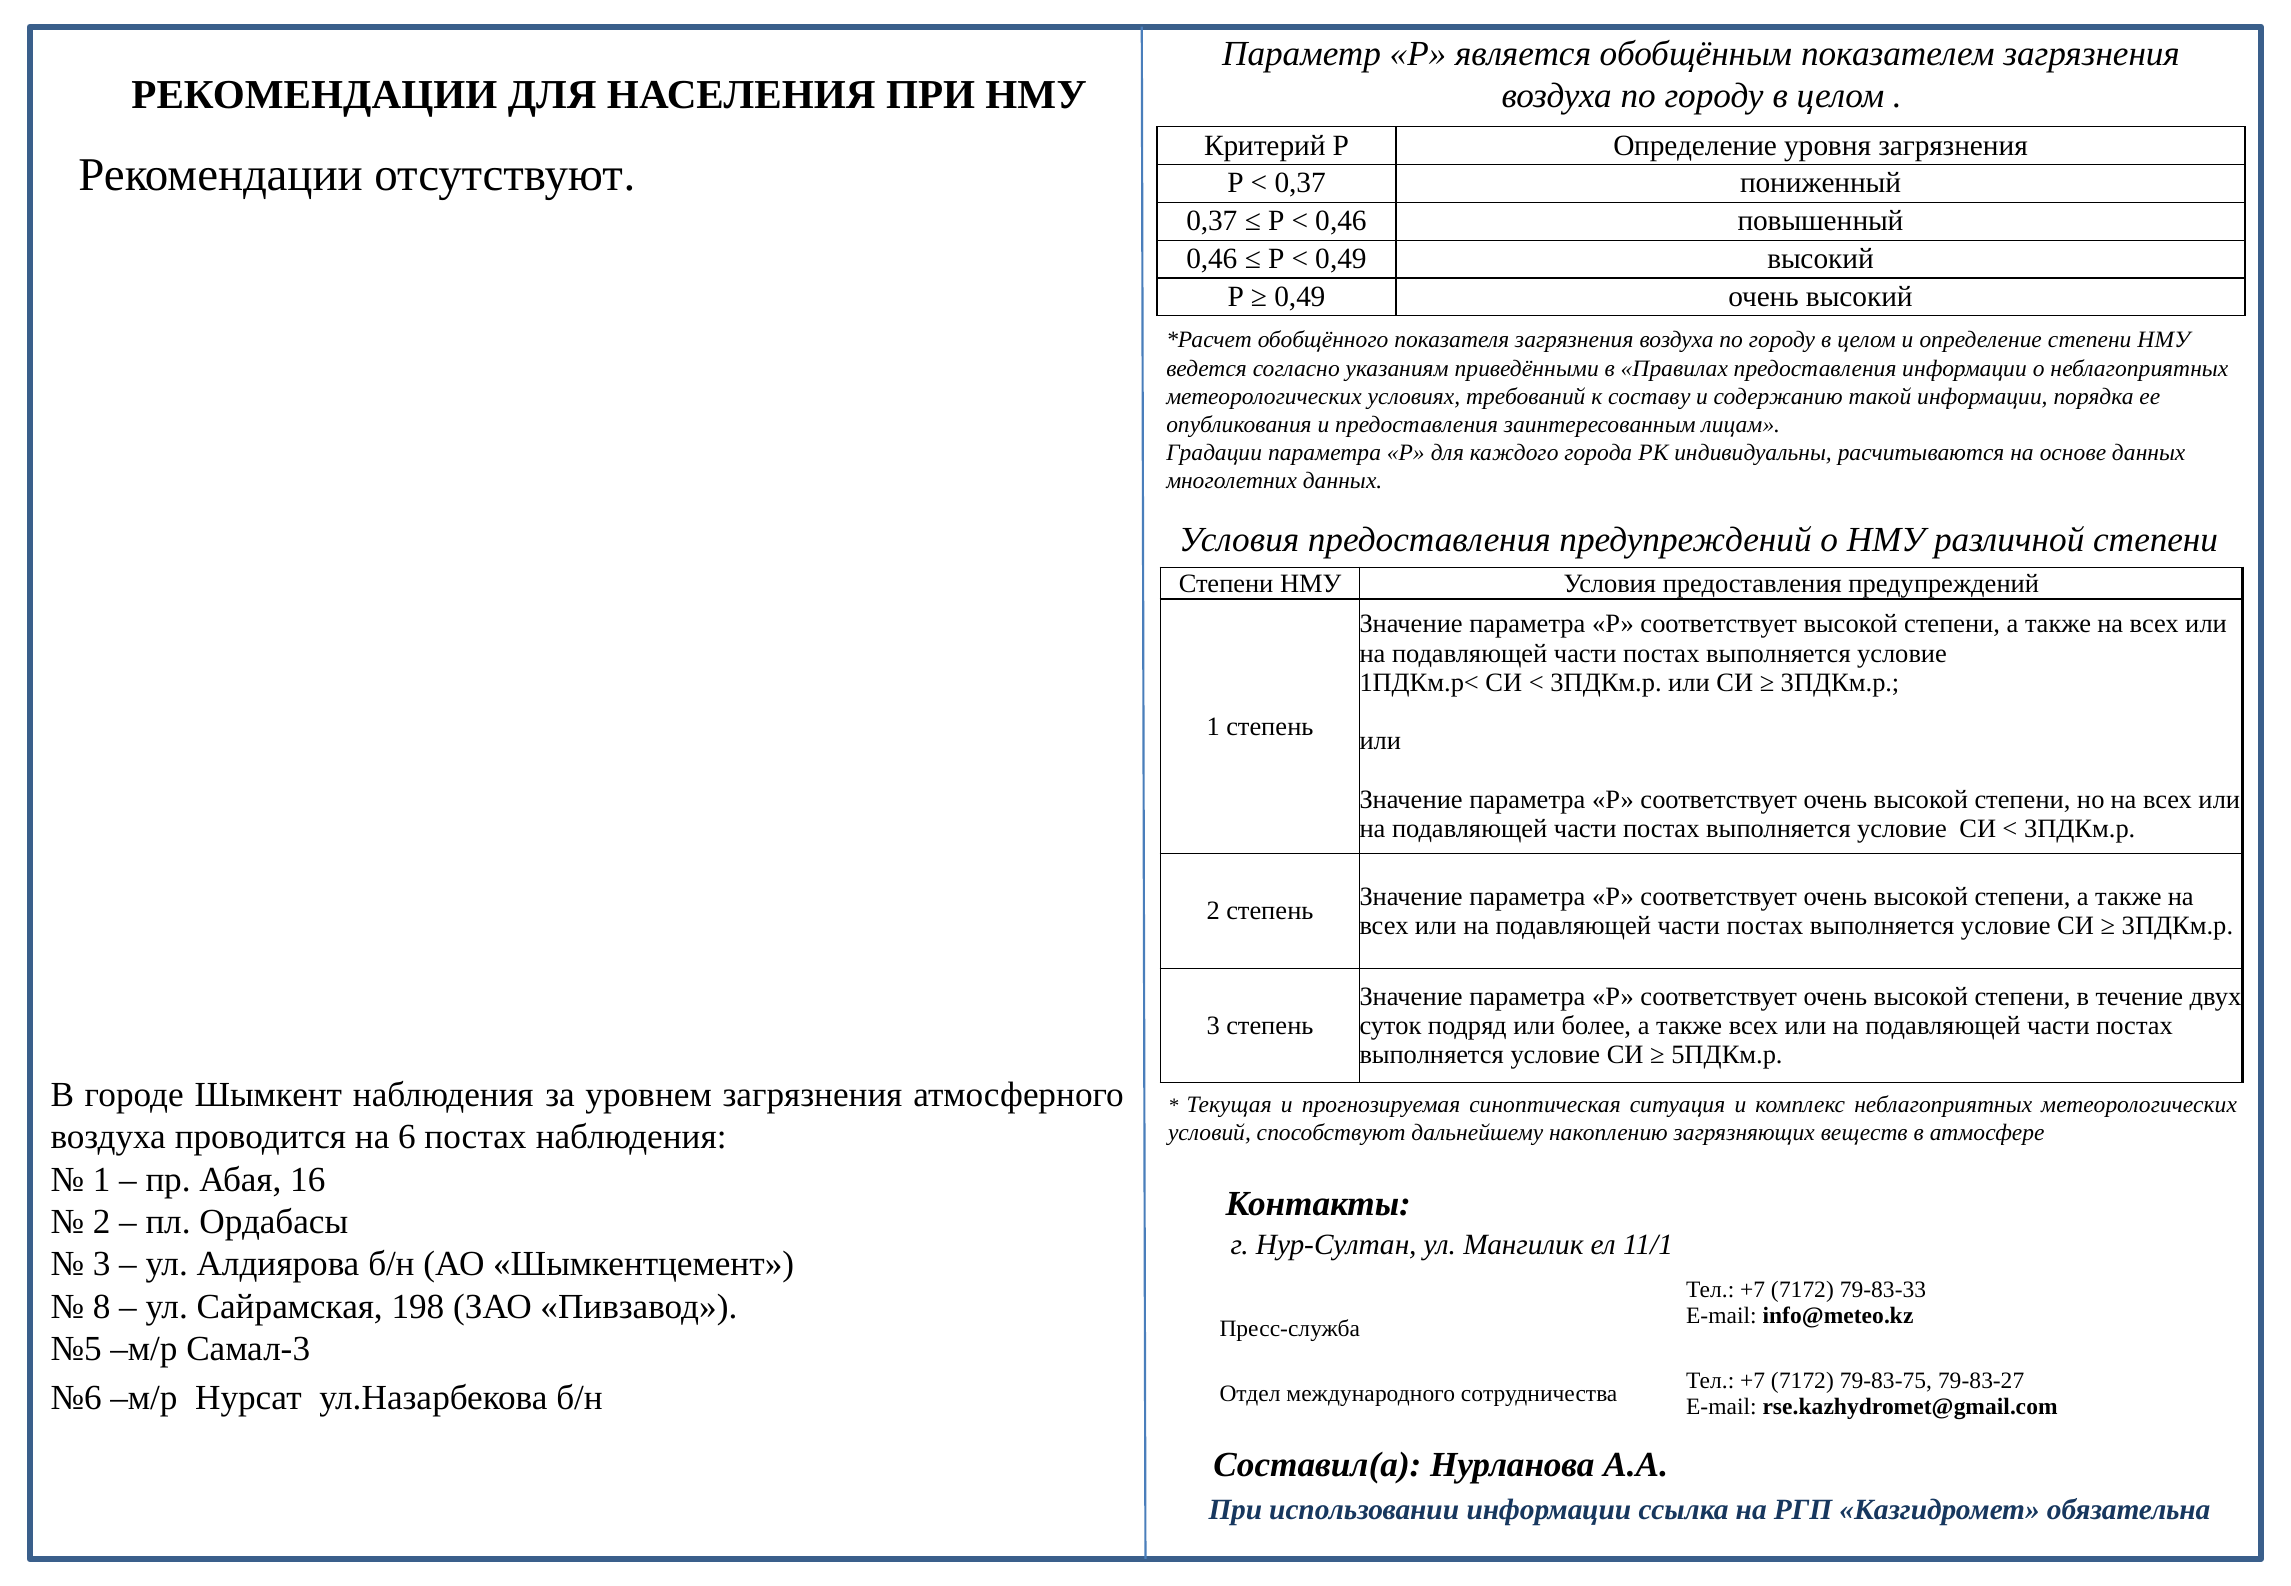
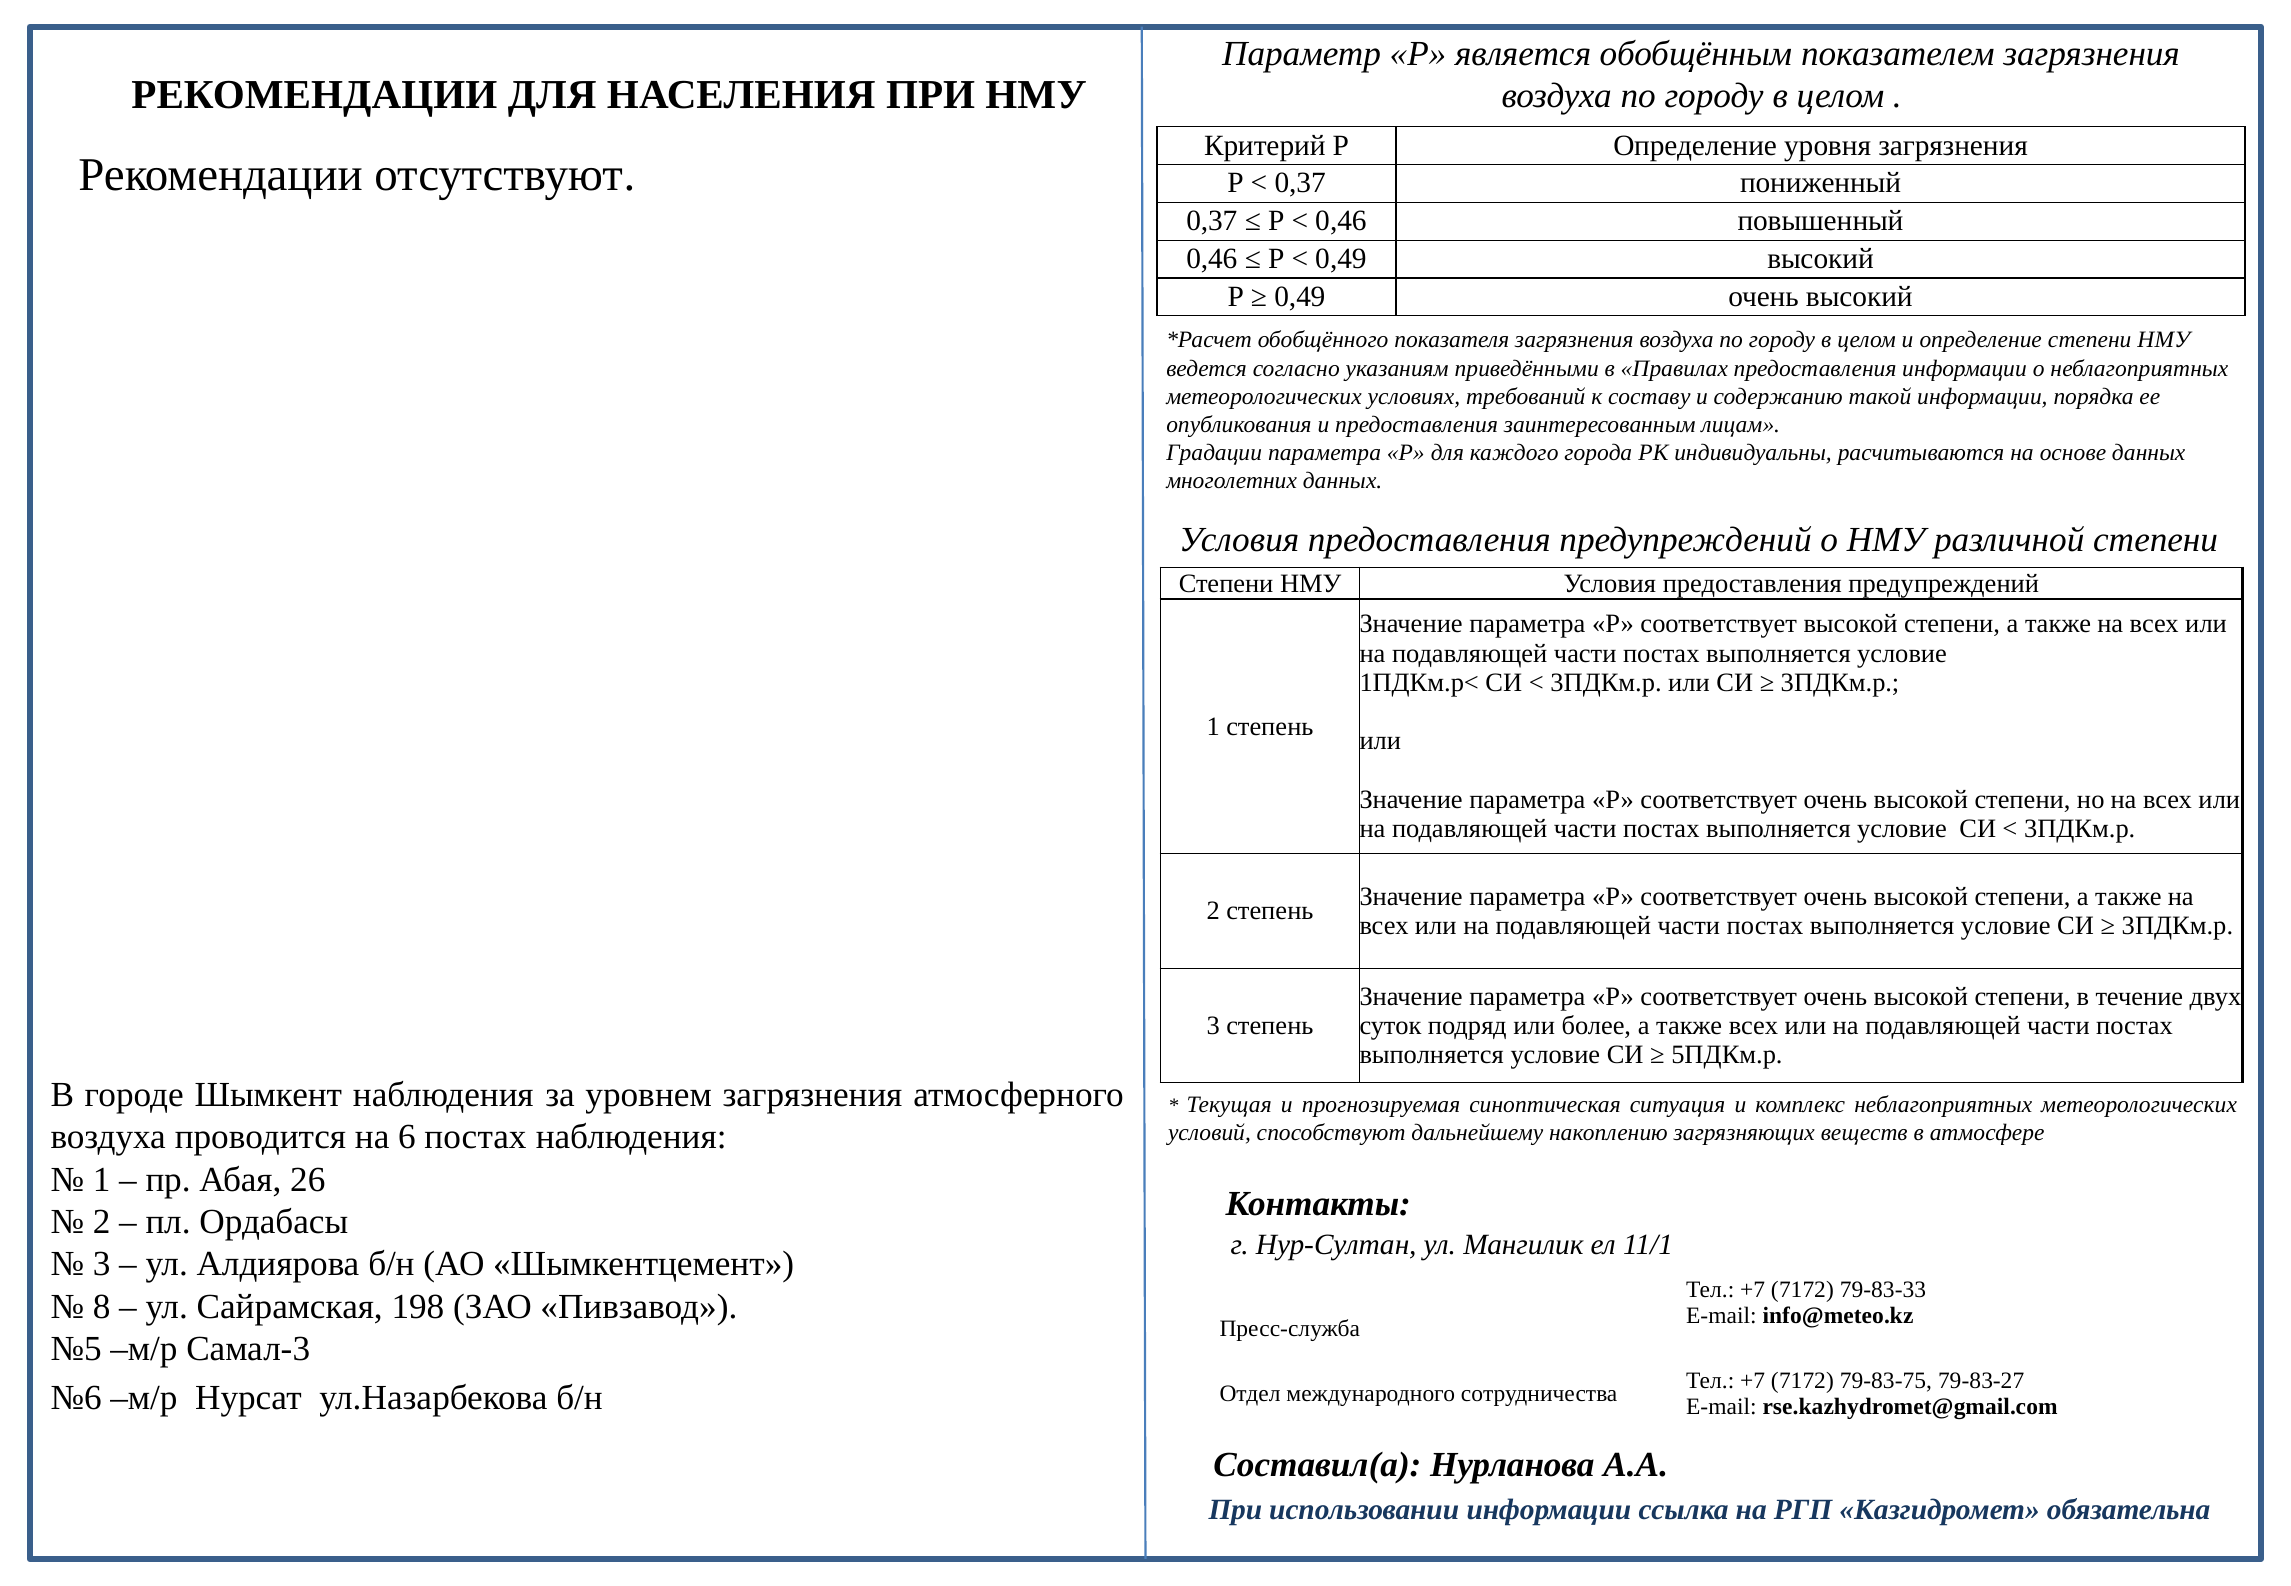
16: 16 -> 26
